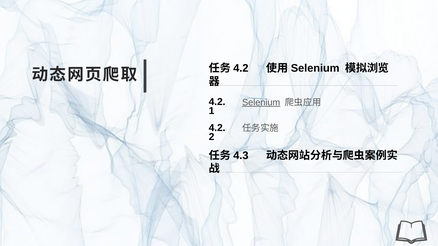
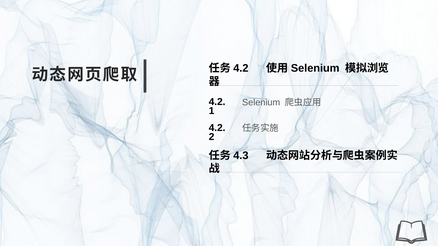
Selenium underline: present -> none
